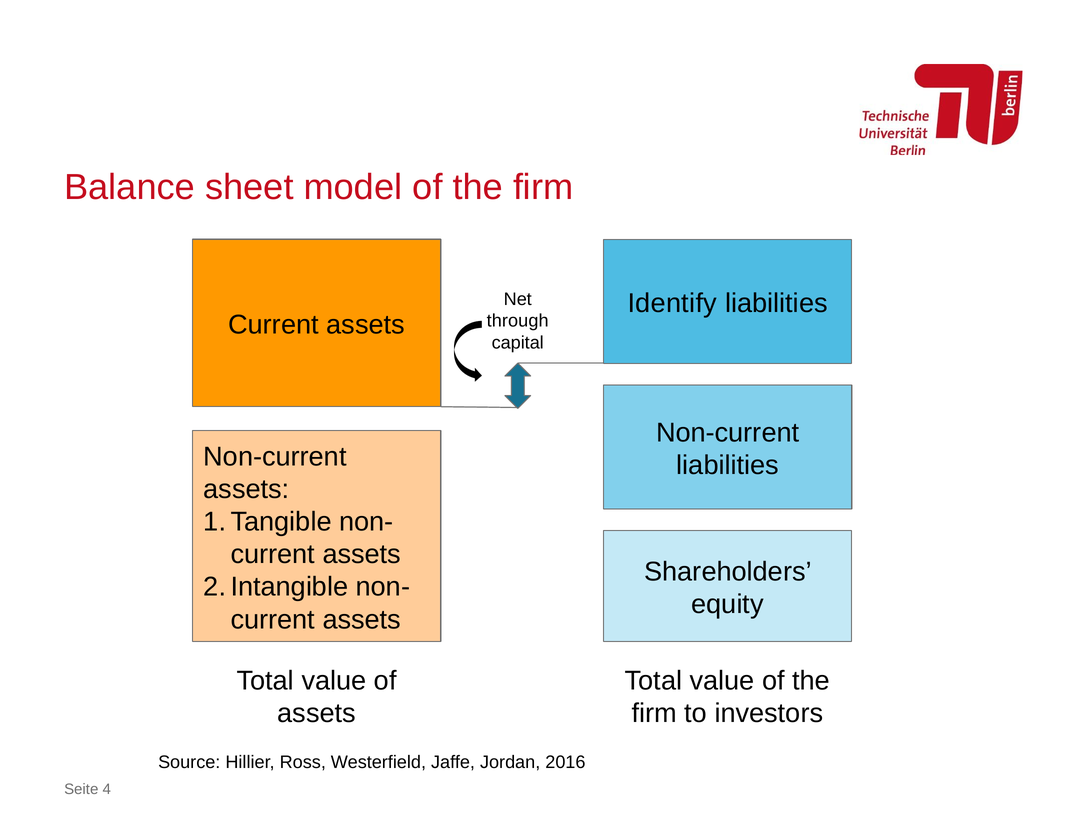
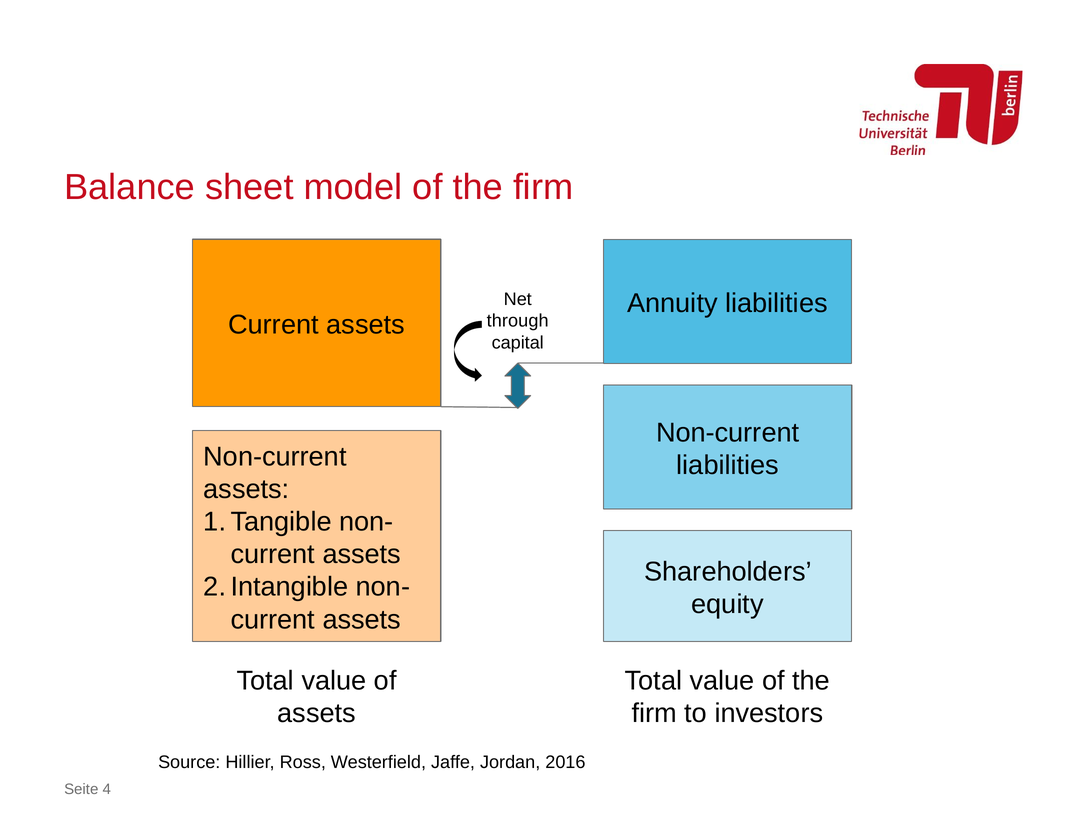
Identify: Identify -> Annuity
